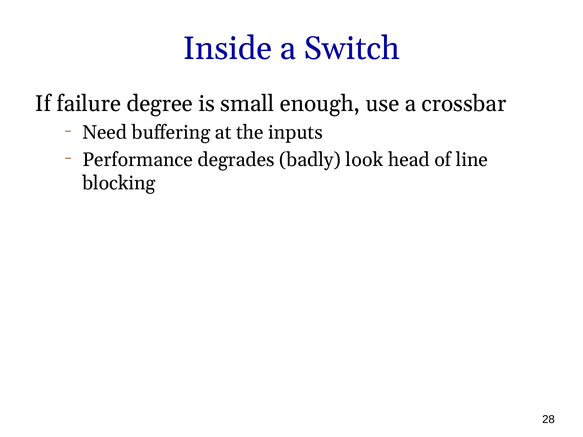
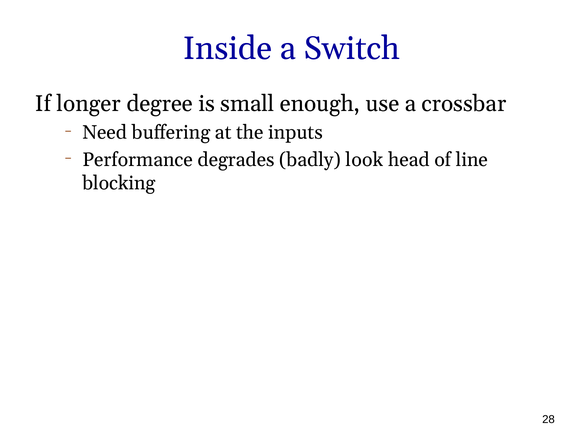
failure: failure -> longer
